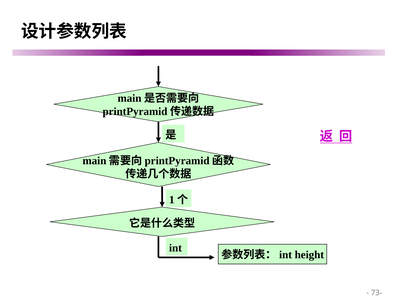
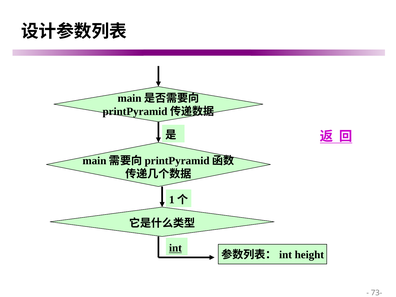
int underline: none -> present
